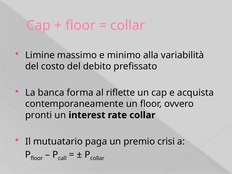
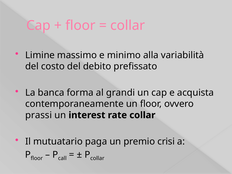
riflette: riflette -> grandi
pronti: pronti -> prassi
